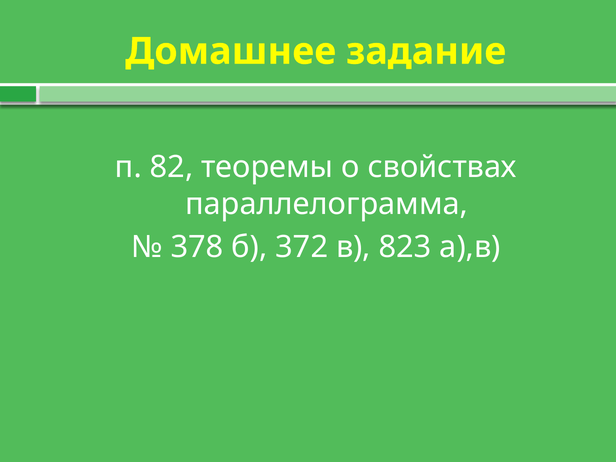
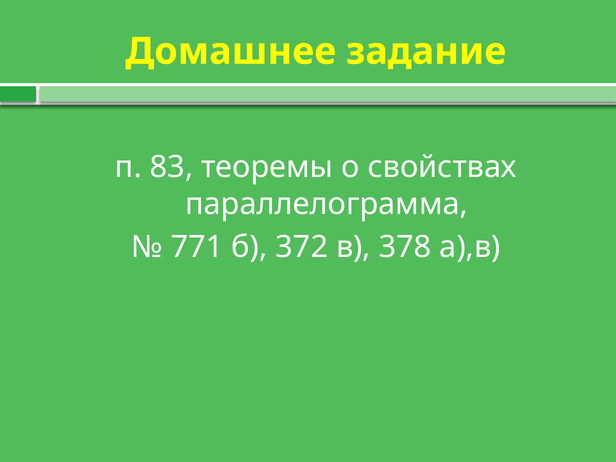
82: 82 -> 83
378: 378 -> 771
823: 823 -> 378
